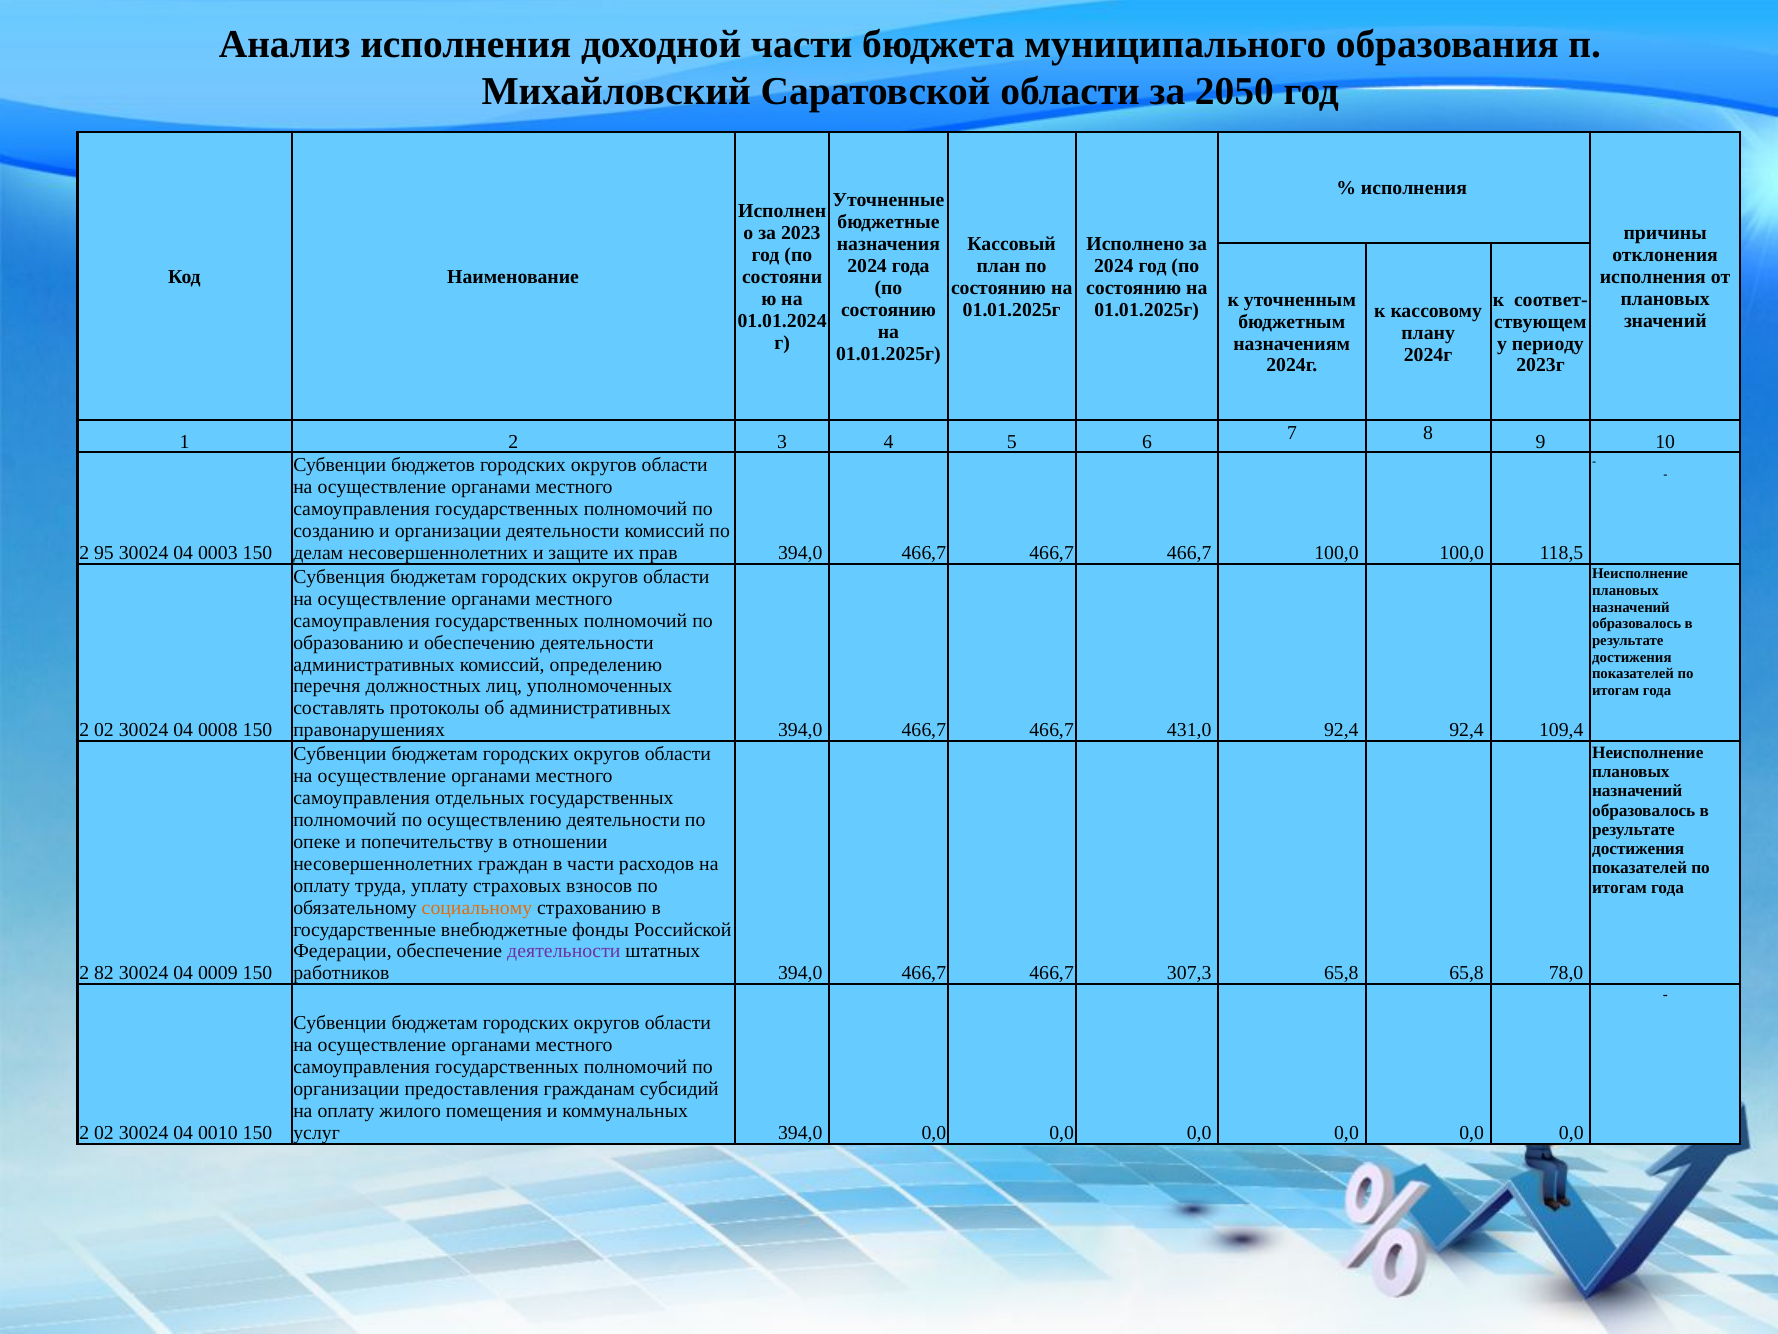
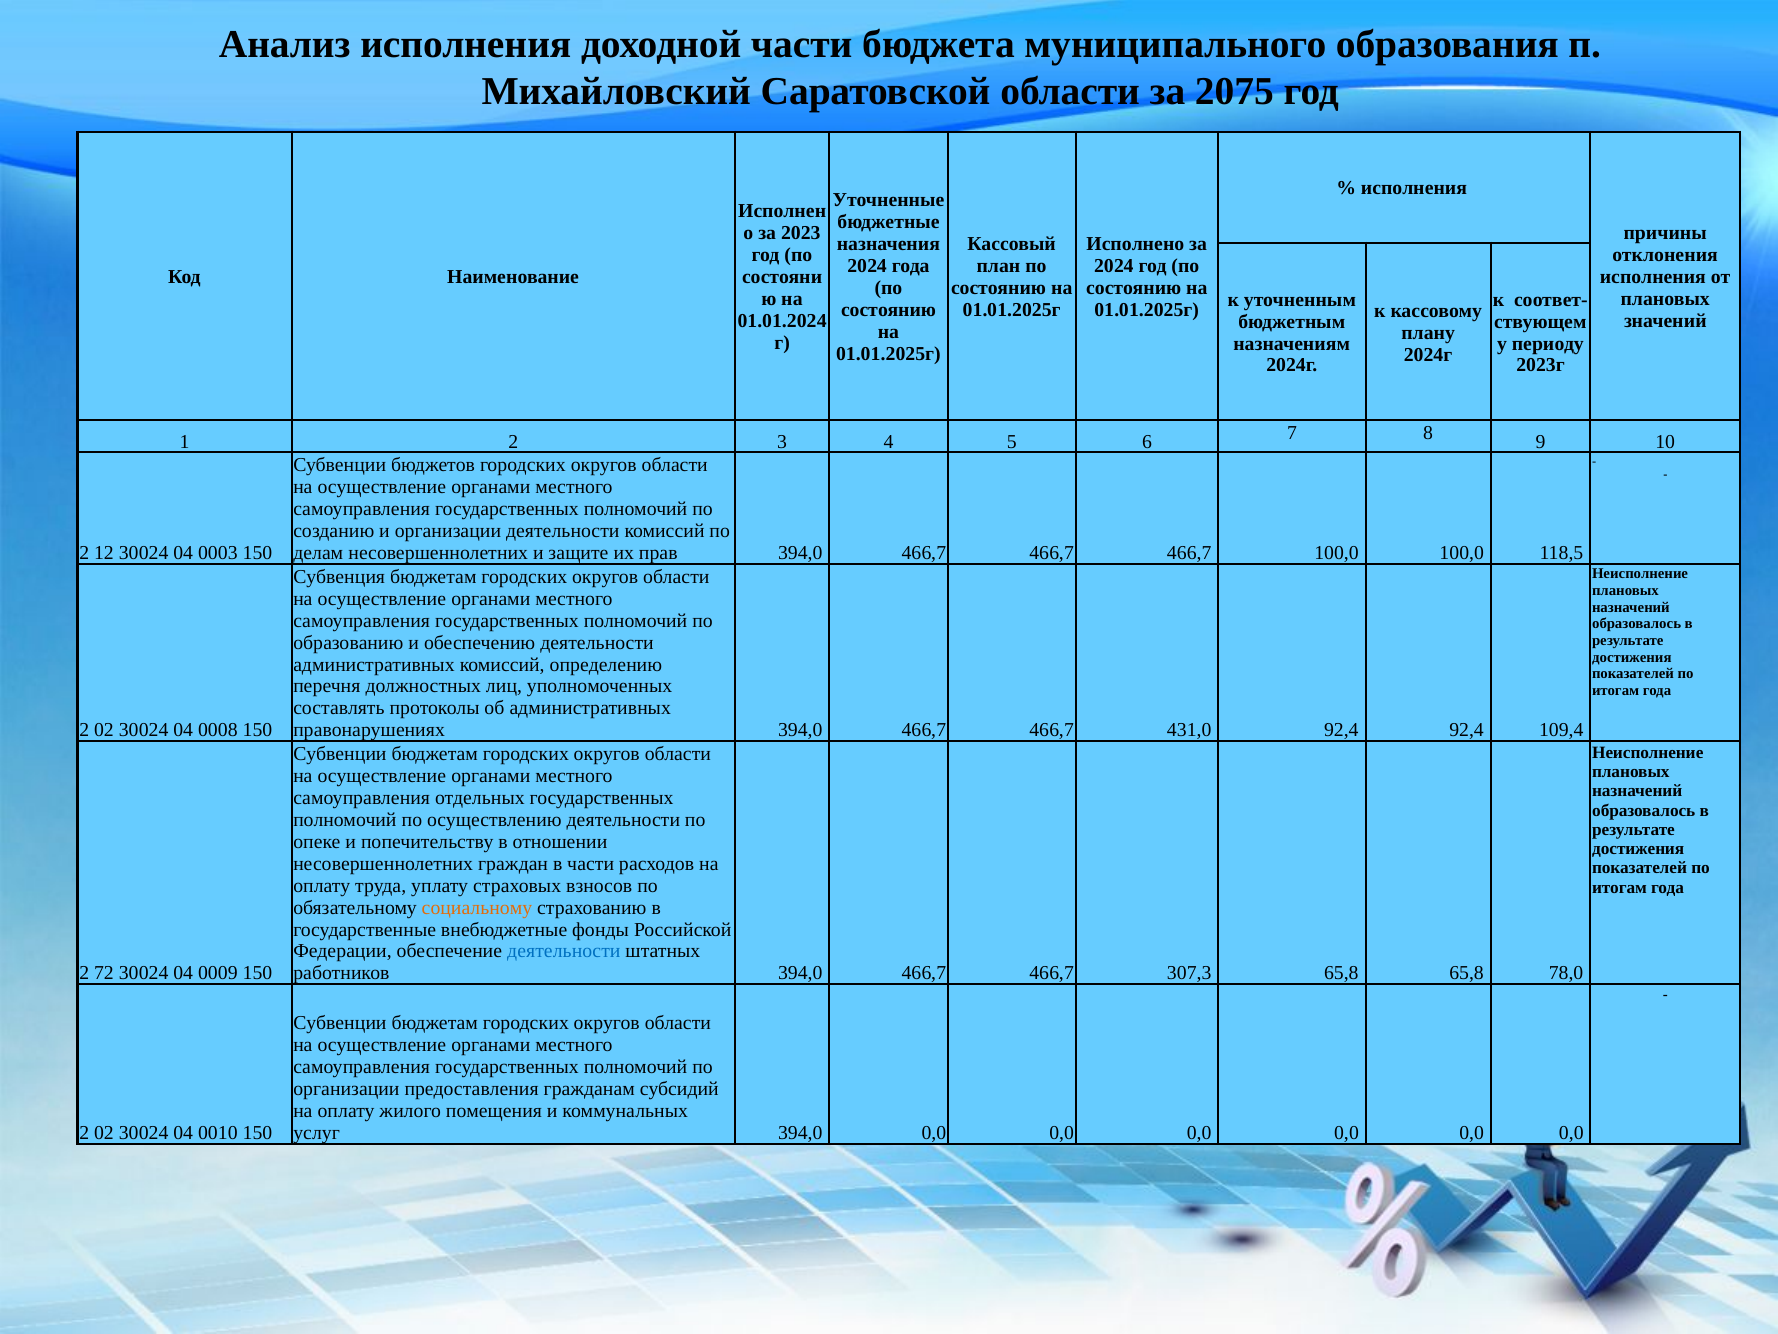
2050: 2050 -> 2075
95: 95 -> 12
деятельности at (564, 951) colour: purple -> blue
82: 82 -> 72
